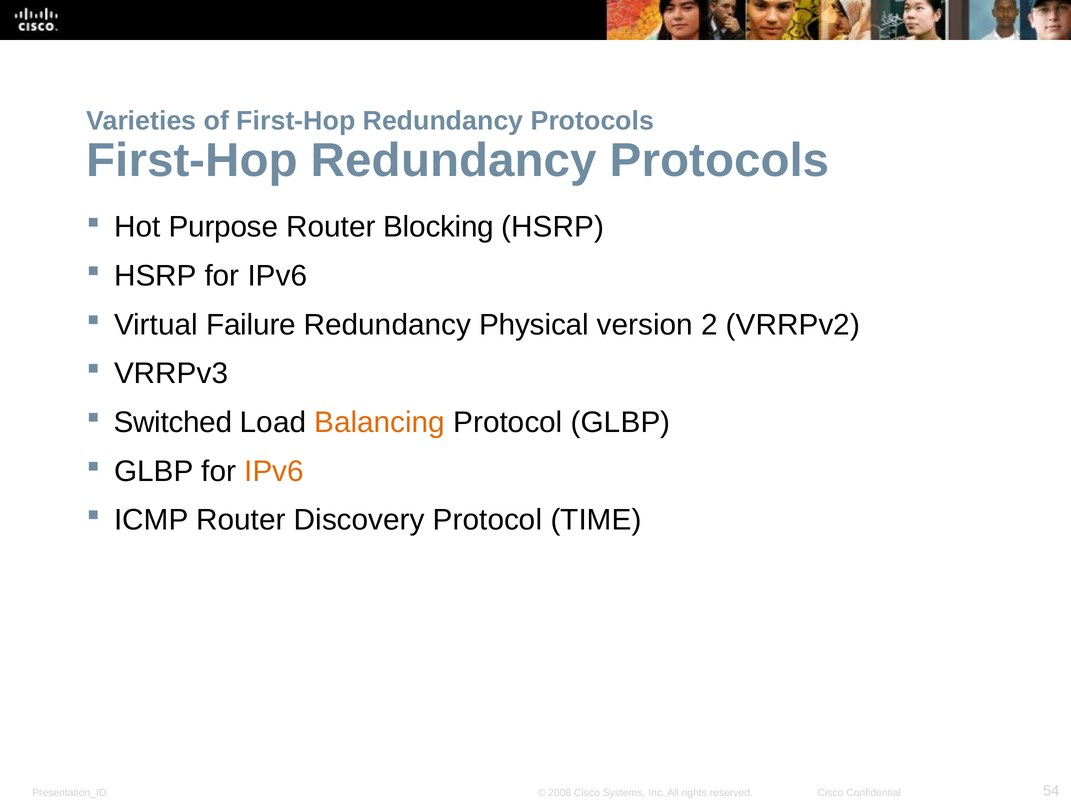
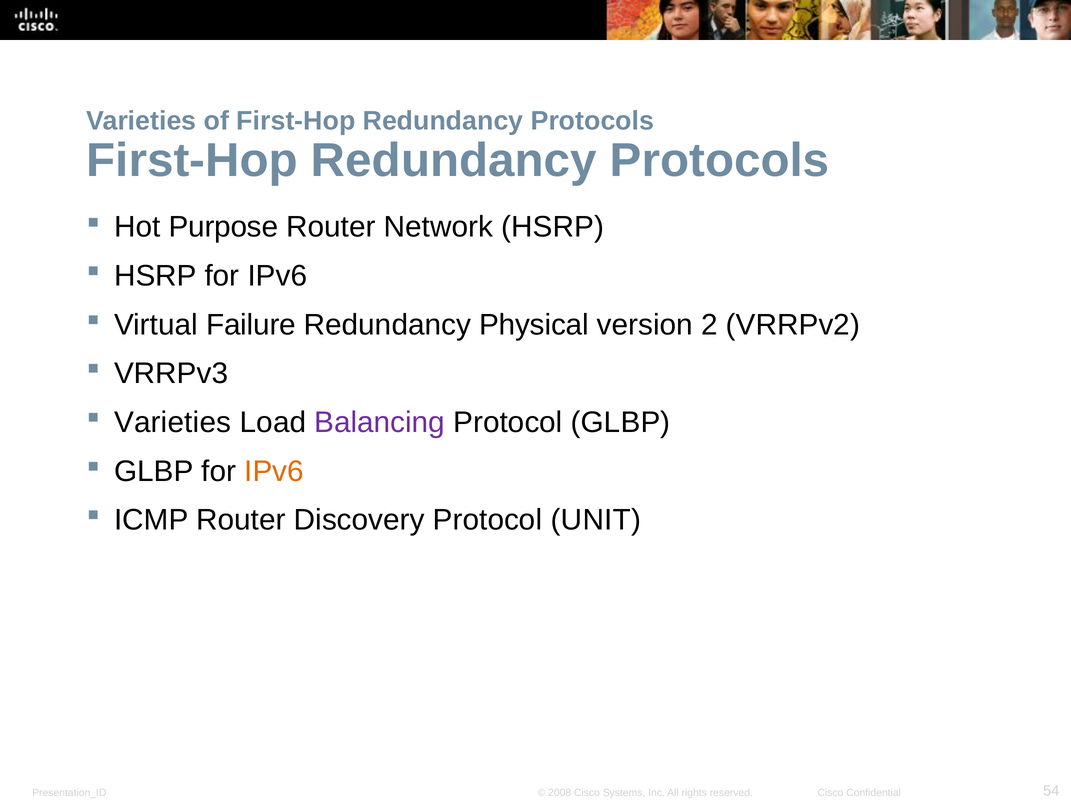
Blocking: Blocking -> Network
Switched at (173, 423): Switched -> Varieties
Balancing colour: orange -> purple
TIME: TIME -> UNIT
